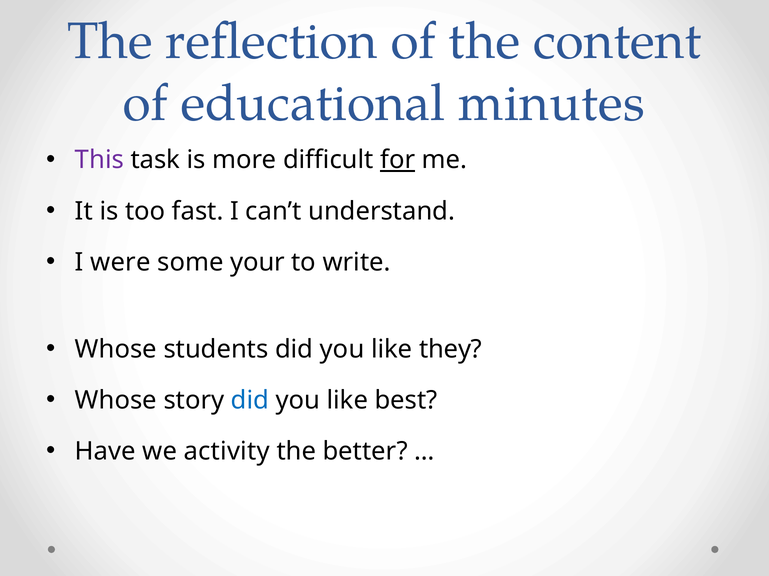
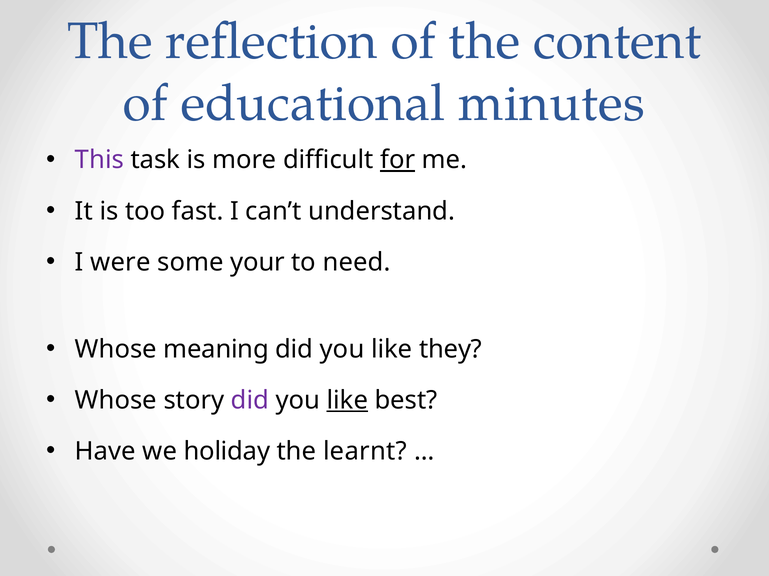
write: write -> need
students: students -> meaning
did at (250, 401) colour: blue -> purple
like at (347, 401) underline: none -> present
activity: activity -> holiday
better: better -> learnt
